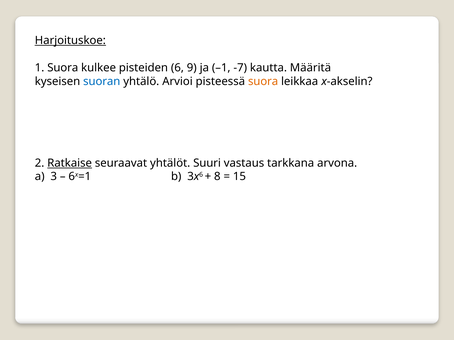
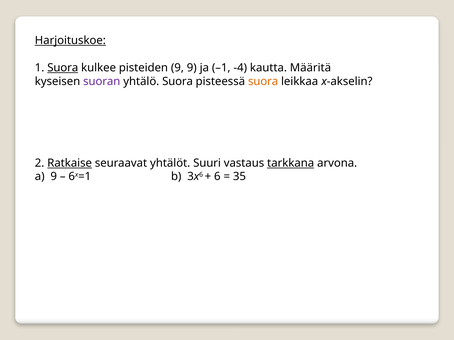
Suora at (63, 68) underline: none -> present
pisteiden 6: 6 -> 9
‑7: ‑7 -> ‑4
suoran colour: blue -> purple
yhtälö Arvioi: Arvioi -> Suora
tarkkana underline: none -> present
a 3: 3 -> 9
8: 8 -> 6
15: 15 -> 35
